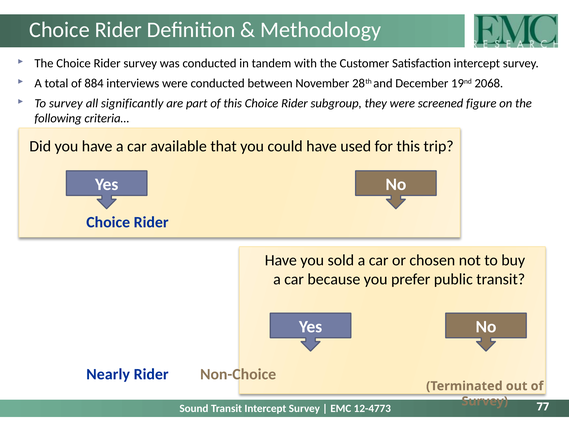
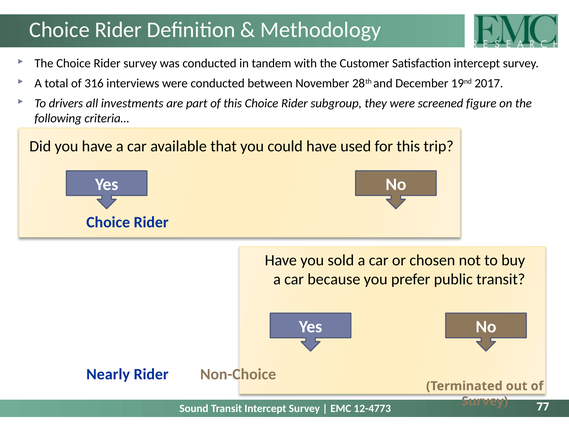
884: 884 -> 316
2068: 2068 -> 2017
To survey: survey -> drivers
significantly: significantly -> investments
